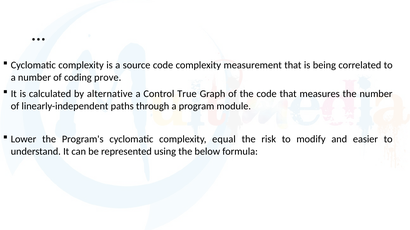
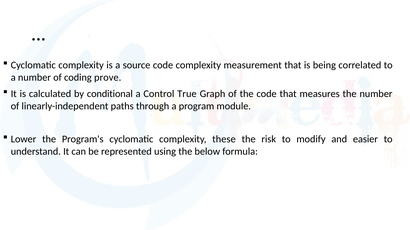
alternative: alternative -> conditional
equal: equal -> these
